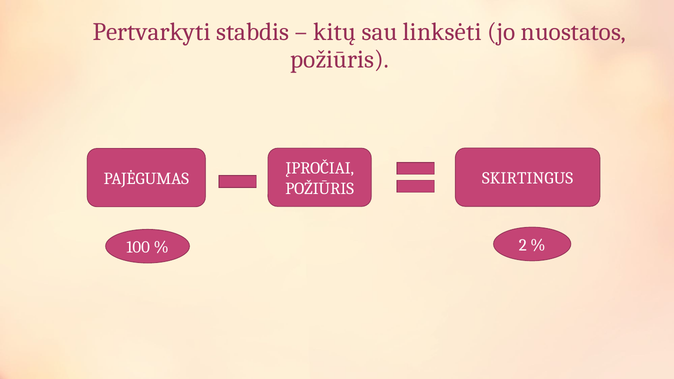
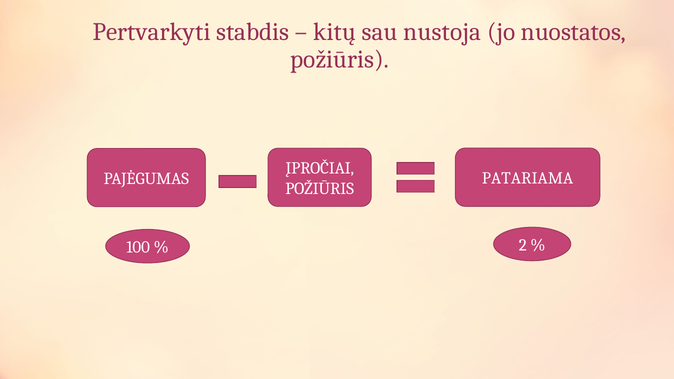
linksėti: linksėti -> nustoja
SKIRTINGUS: SKIRTINGUS -> PATARIAMA
